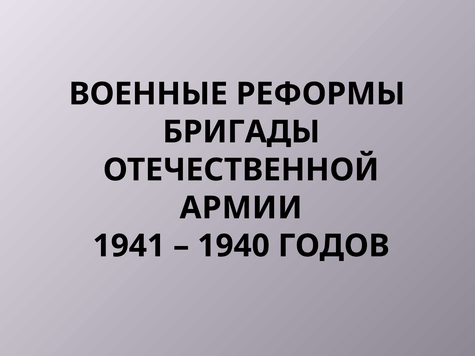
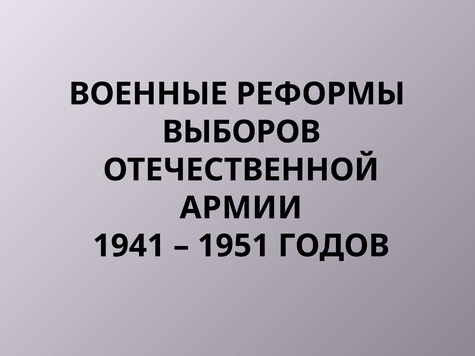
БРИГАДЫ: БРИГАДЫ -> ВЫБОРОВ
1940: 1940 -> 1951
